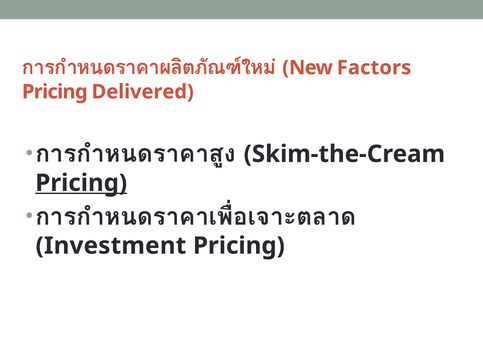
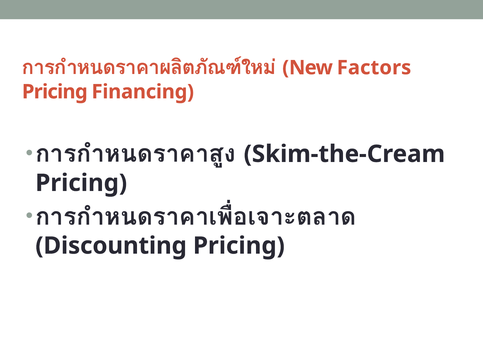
Delivered: Delivered -> Financing
Pricing at (81, 183) underline: present -> none
Investment: Investment -> Discounting
